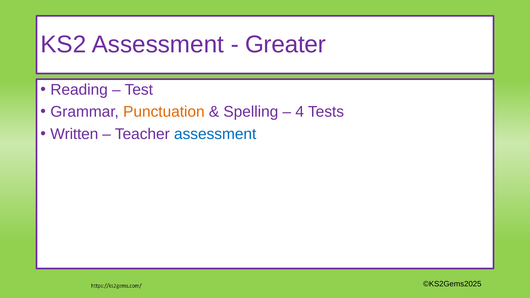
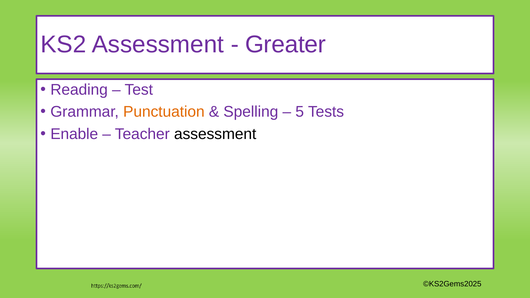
4: 4 -> 5
Written: Written -> Enable
assessment at (215, 134) colour: blue -> black
